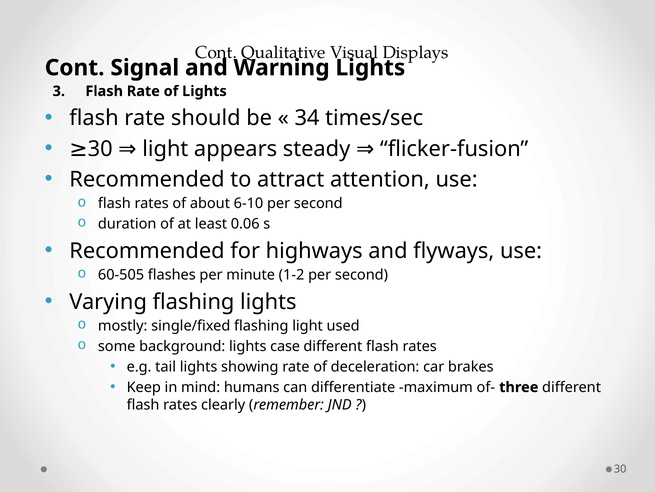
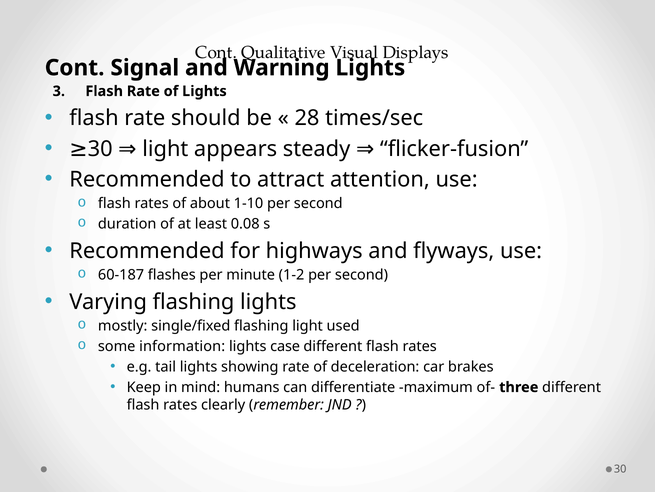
34: 34 -> 28
6-10: 6-10 -> 1-10
0.06: 0.06 -> 0.08
60-505: 60-505 -> 60-187
background: background -> information
